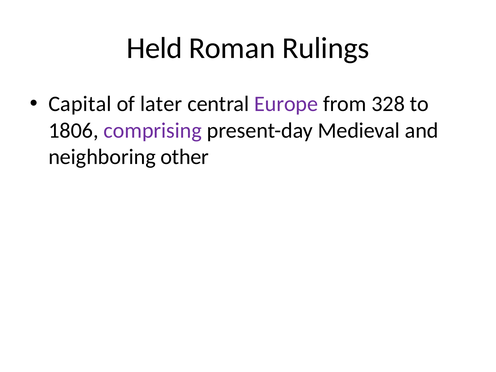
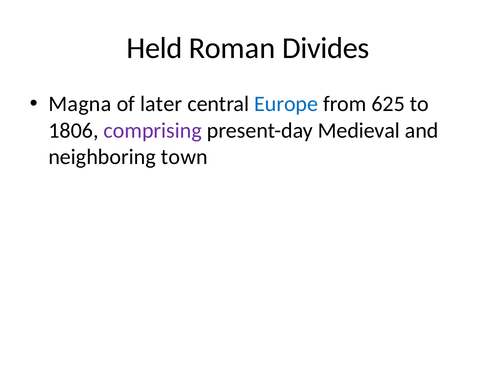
Rulings: Rulings -> Divides
Capital: Capital -> Magna
Europe colour: purple -> blue
328: 328 -> 625
other: other -> town
